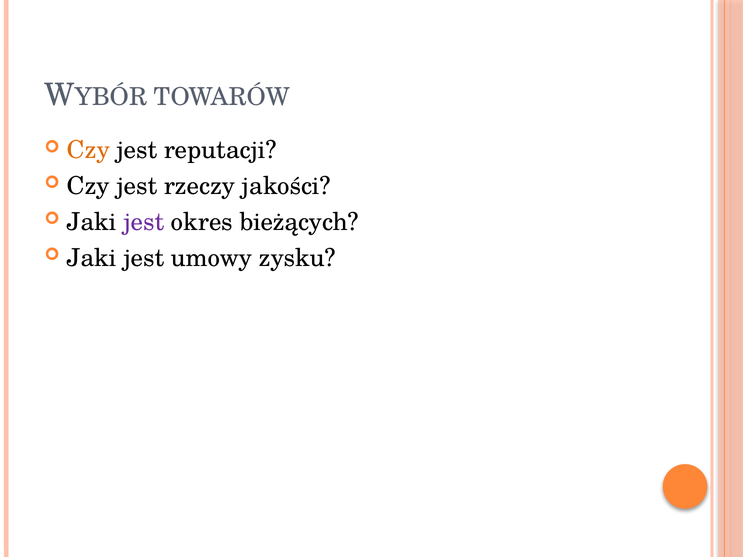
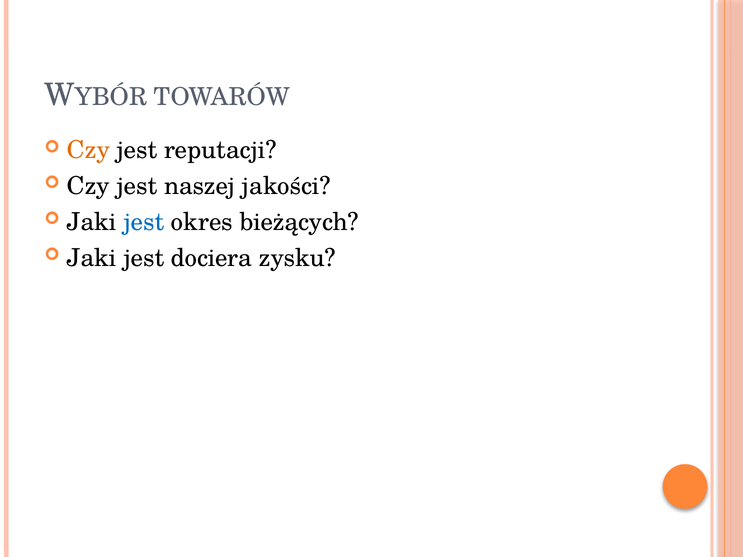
rzeczy: rzeczy -> naszej
jest at (144, 222) colour: purple -> blue
umowy: umowy -> dociera
